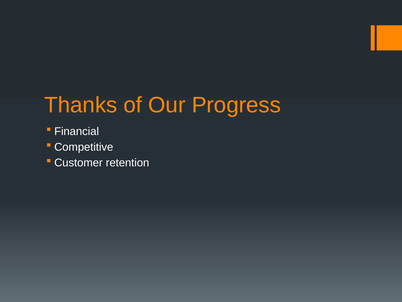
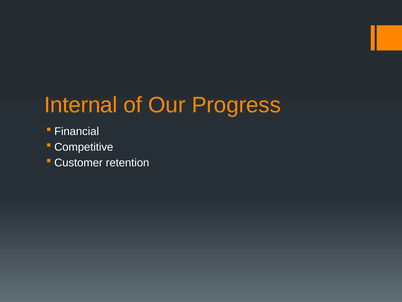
Thanks: Thanks -> Internal
